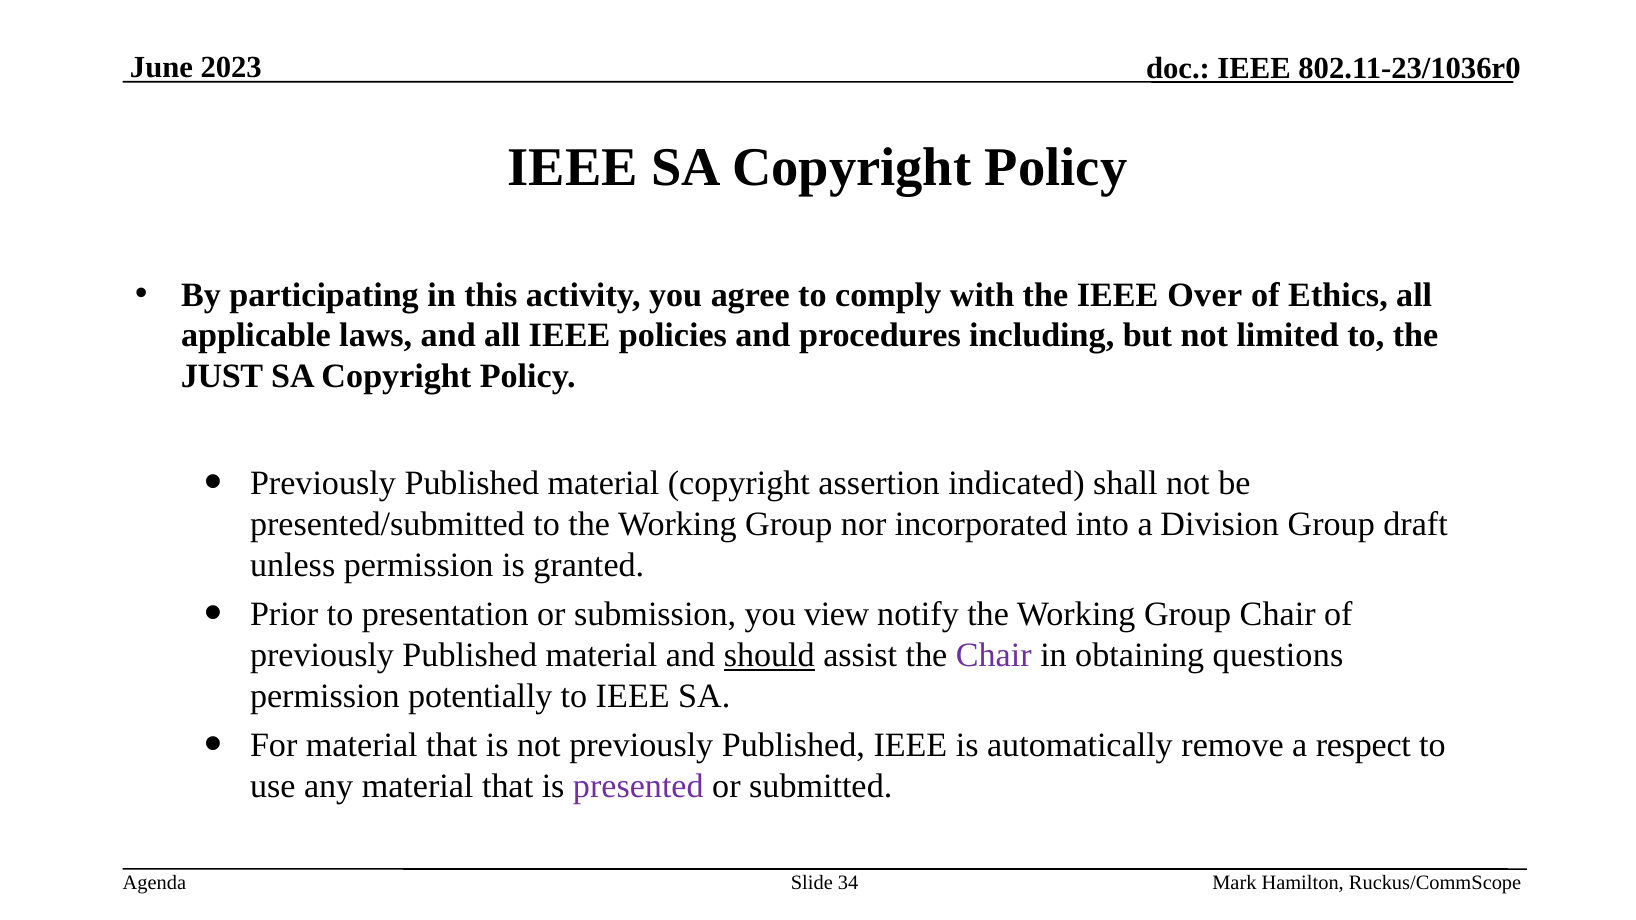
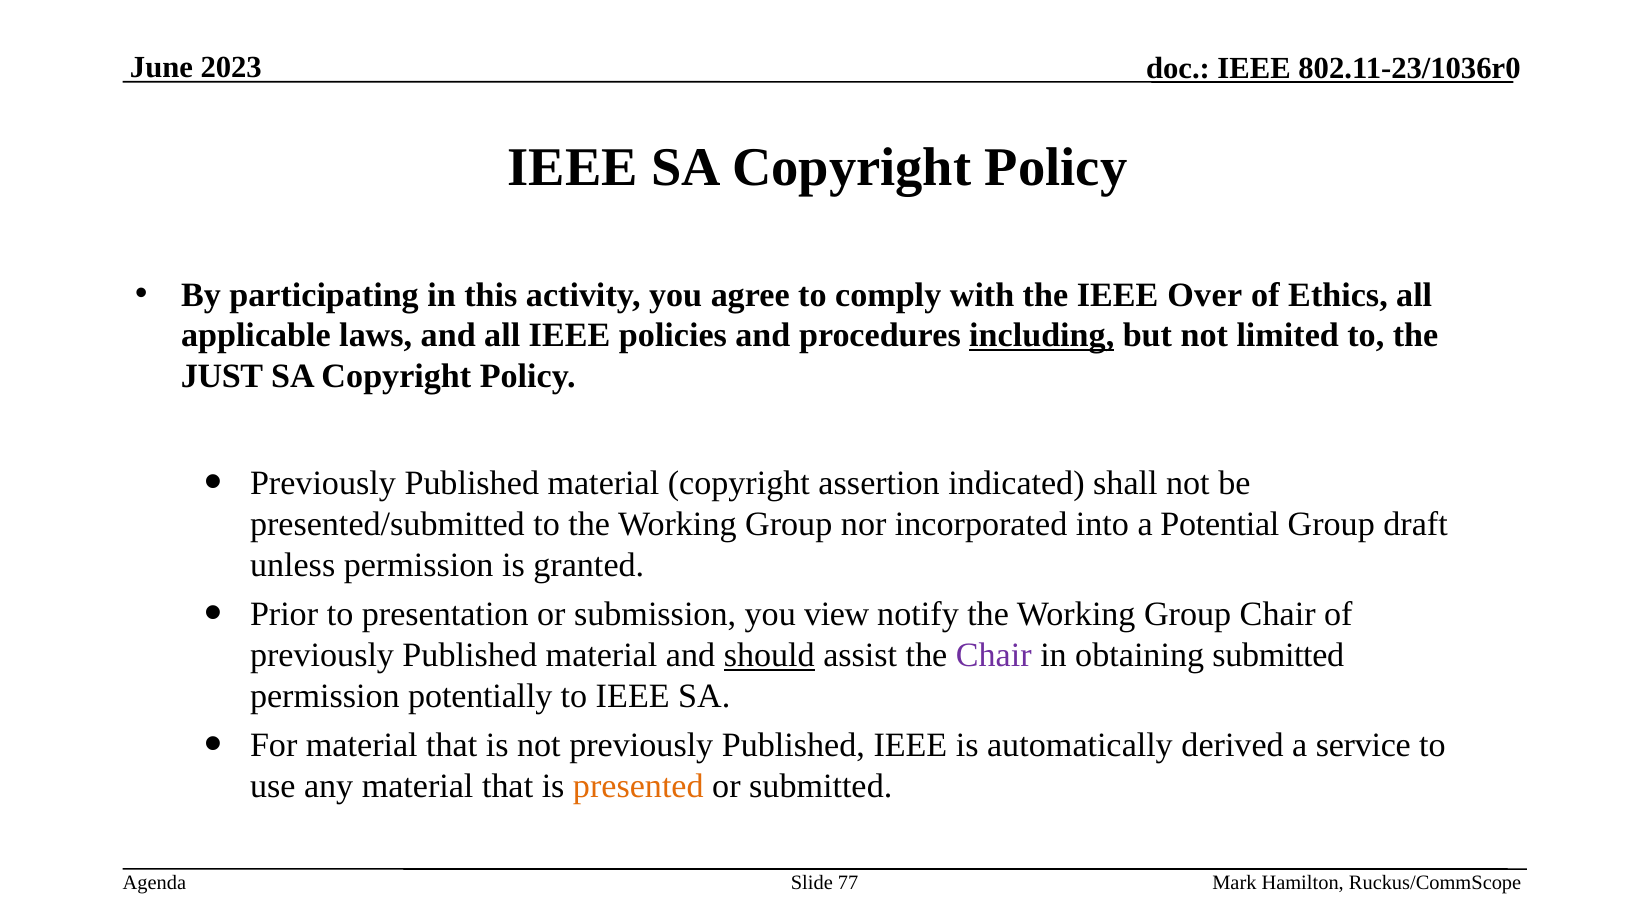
including underline: none -> present
Division: Division -> Potential
obtaining questions: questions -> submitted
remove: remove -> derived
respect: respect -> service
presented colour: purple -> orange
34: 34 -> 77
